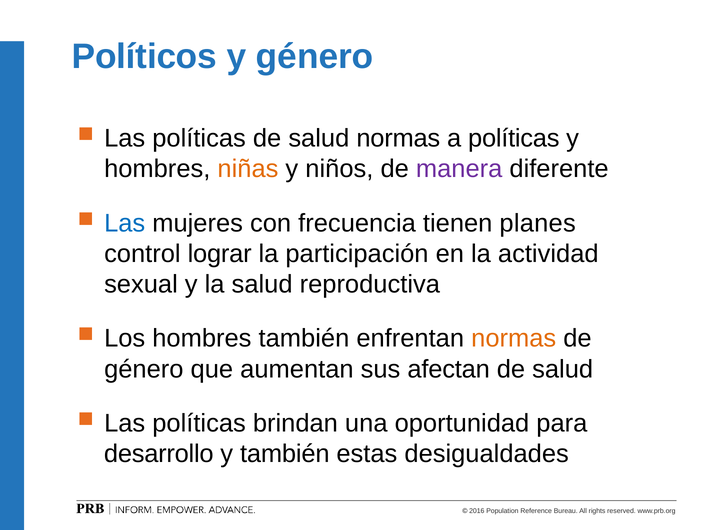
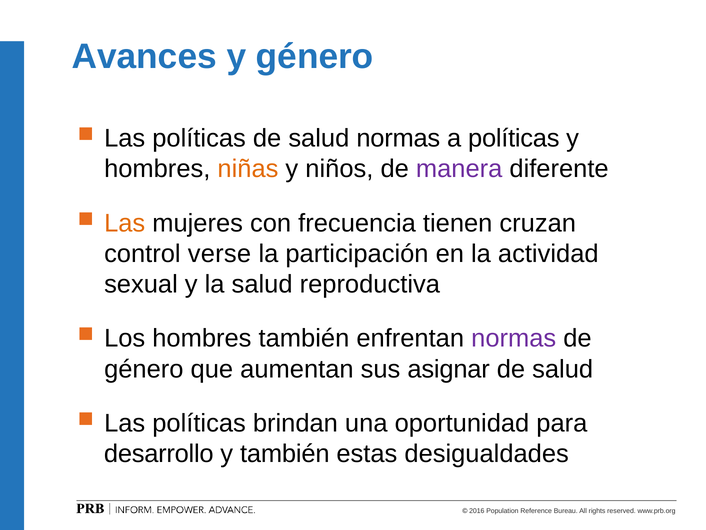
Políticos: Políticos -> Avances
Las at (125, 223) colour: blue -> orange
planes: planes -> cruzan
lograr: lograr -> verse
normas at (514, 338) colour: orange -> purple
afectan: afectan -> asignar
